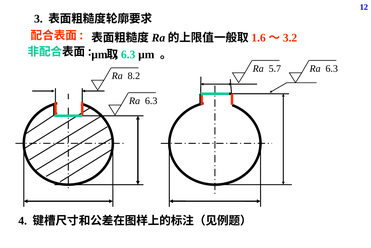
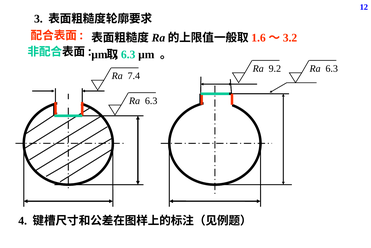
5.7: 5.7 -> 9.2
8.2: 8.2 -> 7.4
